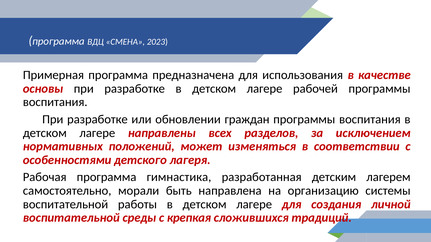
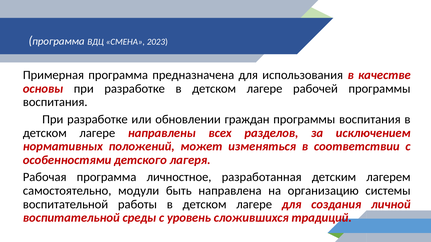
гимнастика: гимнастика -> личностное
морали: морали -> модули
крепкая: крепкая -> уровень
